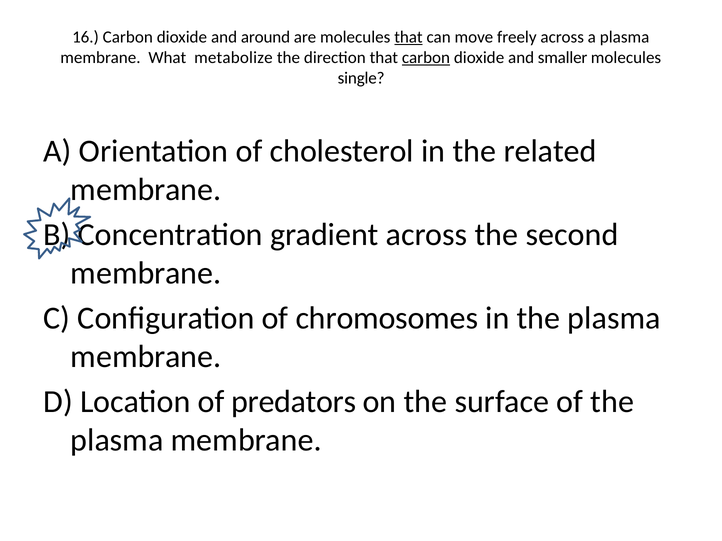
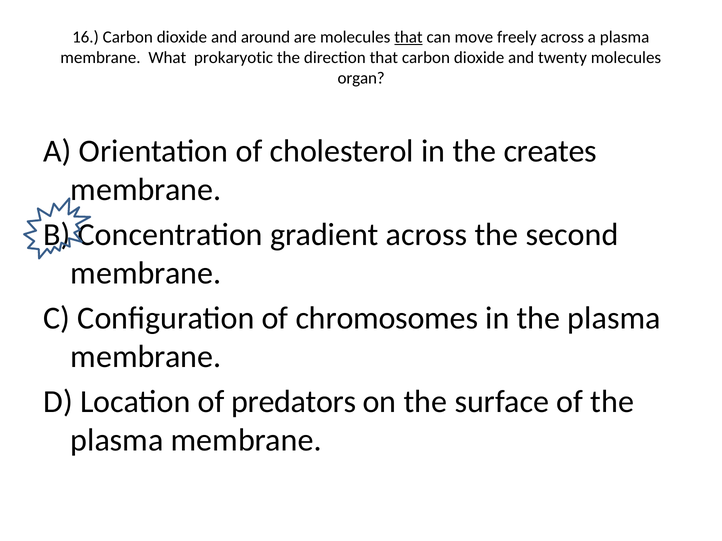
metabolize: metabolize -> prokaryotic
carbon at (426, 58) underline: present -> none
smaller: smaller -> twenty
single: single -> organ
related: related -> creates
